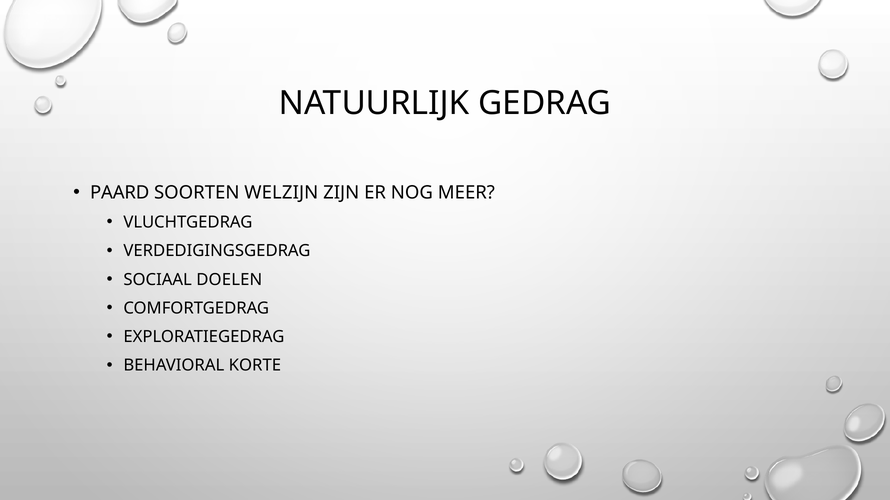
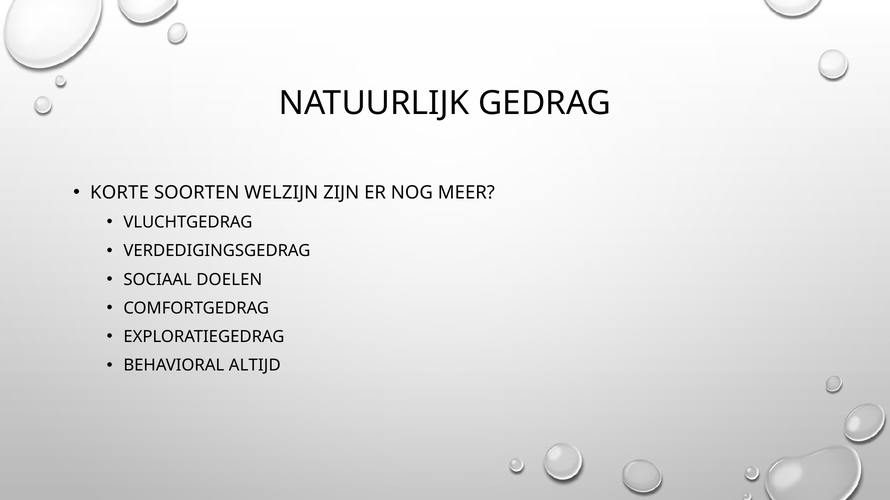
PAARD: PAARD -> KORTE
KORTE: KORTE -> ALTIJD
